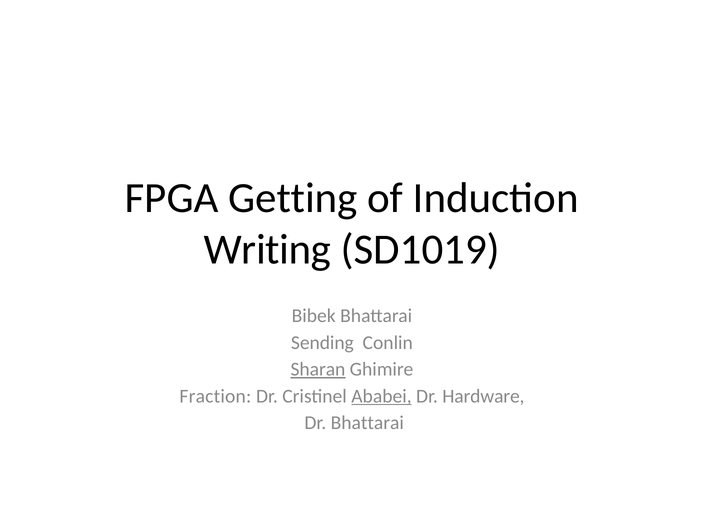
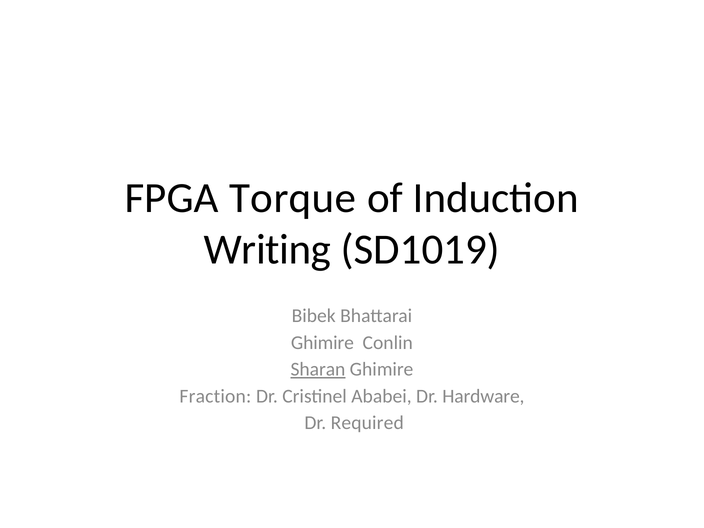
Getting: Getting -> Torque
Sending at (322, 343): Sending -> Ghimire
Ababei underline: present -> none
Dr Bhattarai: Bhattarai -> Required
